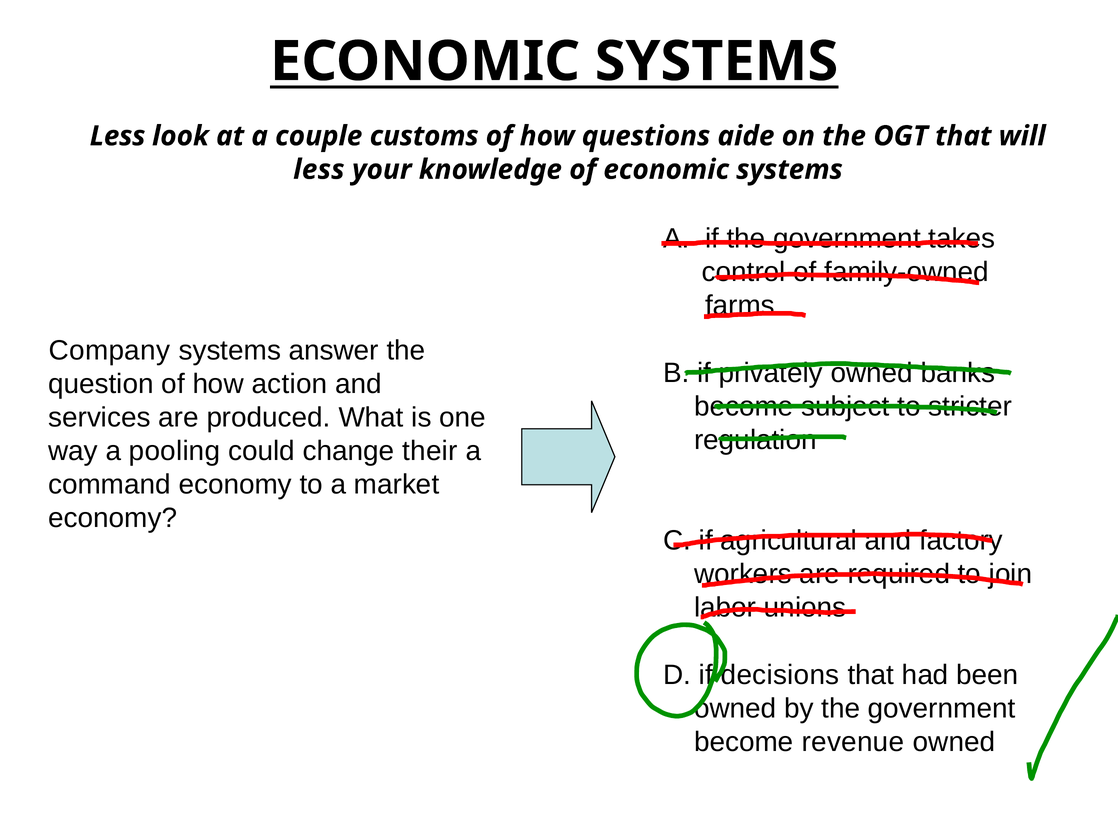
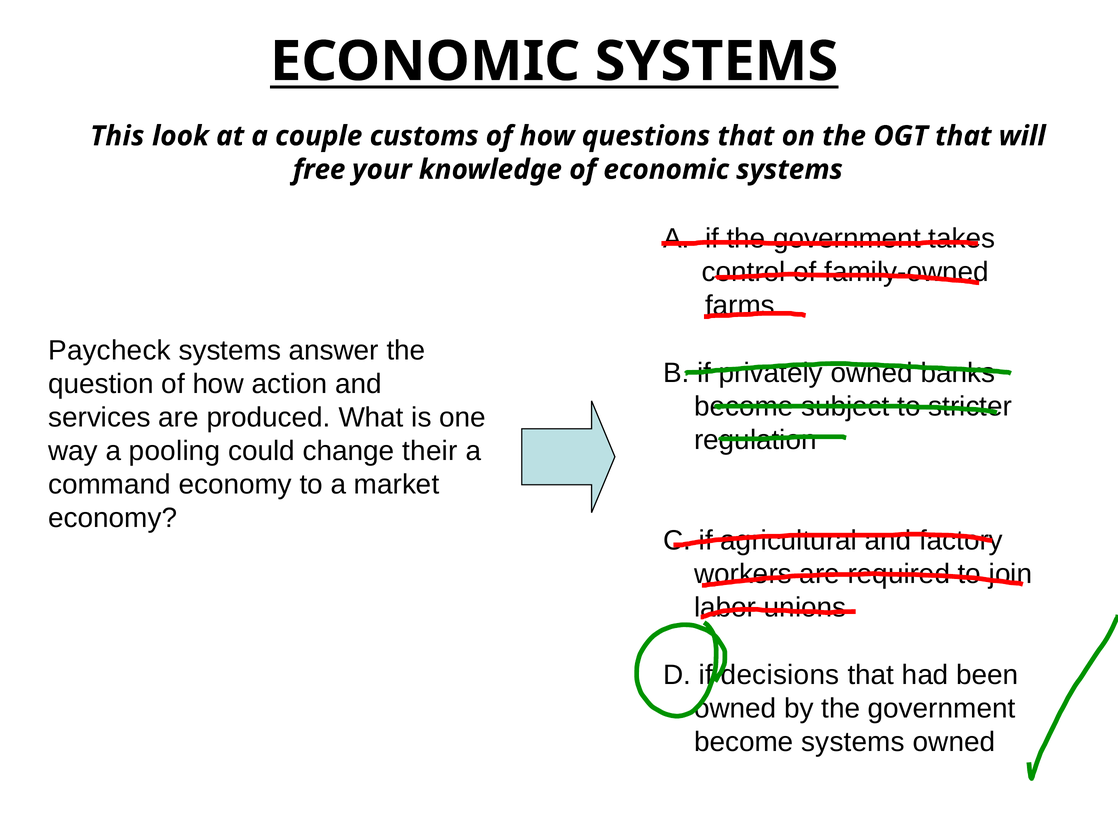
Less at (118, 136): Less -> This
questions aide: aide -> that
less at (319, 170): less -> free
Company: Company -> Paycheck
become revenue: revenue -> systems
